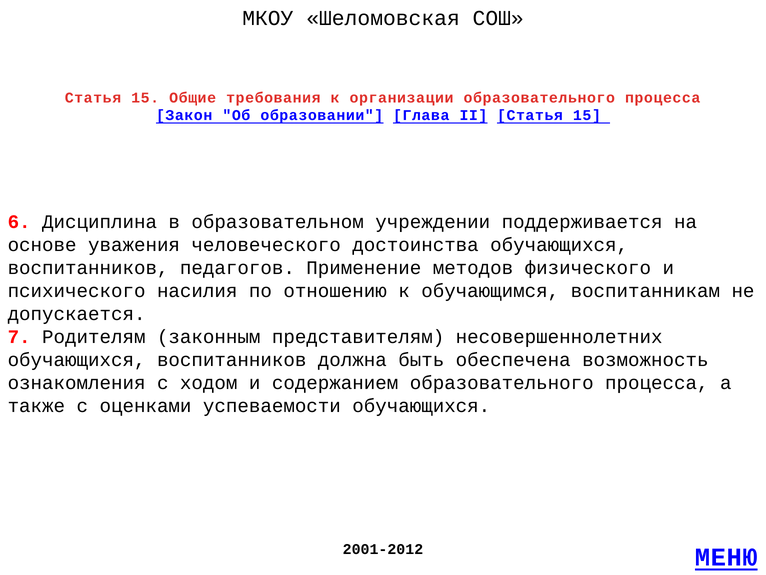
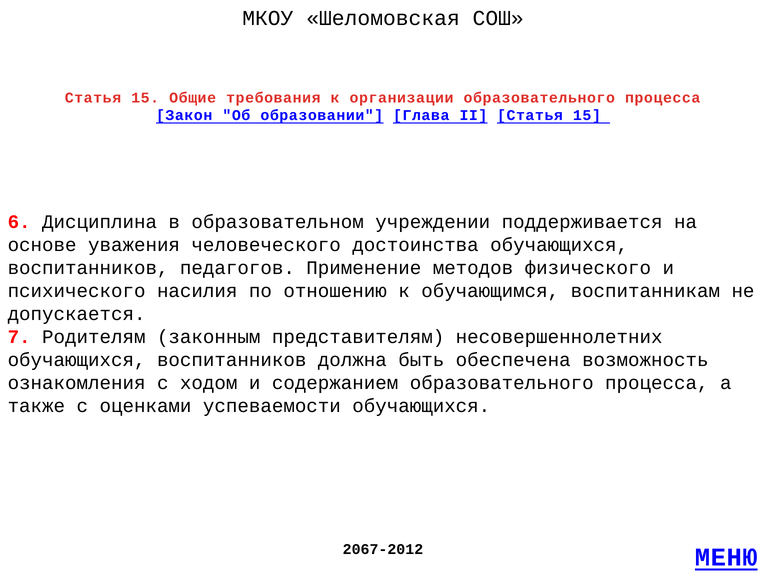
2001-2012: 2001-2012 -> 2067-2012
